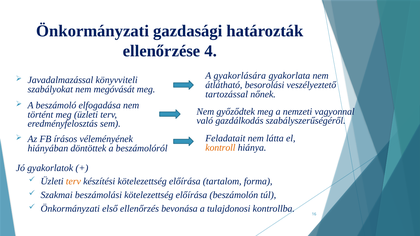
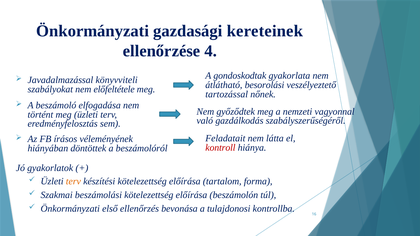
határozták: határozták -> kereteinek
gyakorlására: gyakorlására -> gondoskodtak
megóvását: megóvását -> előfeltétele
kontroll colour: orange -> red
